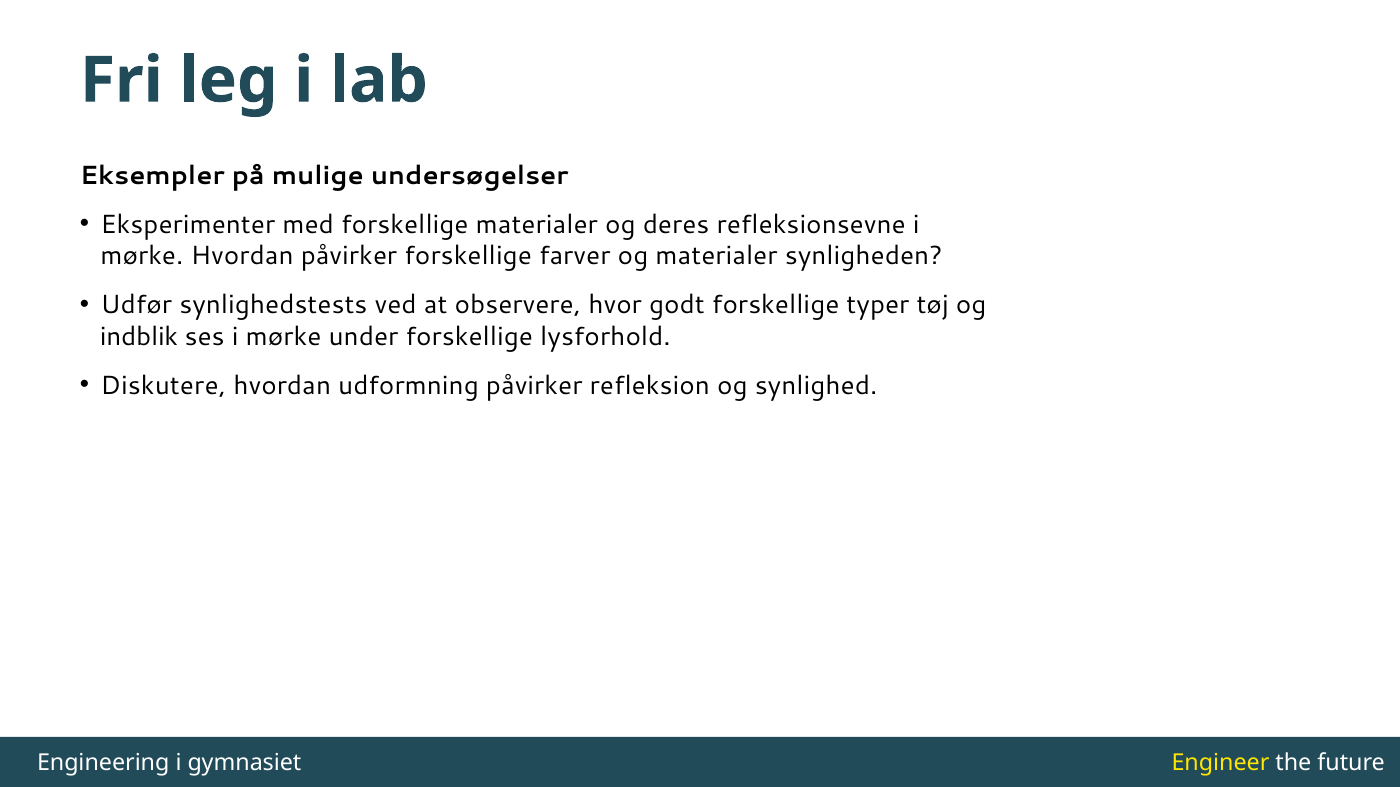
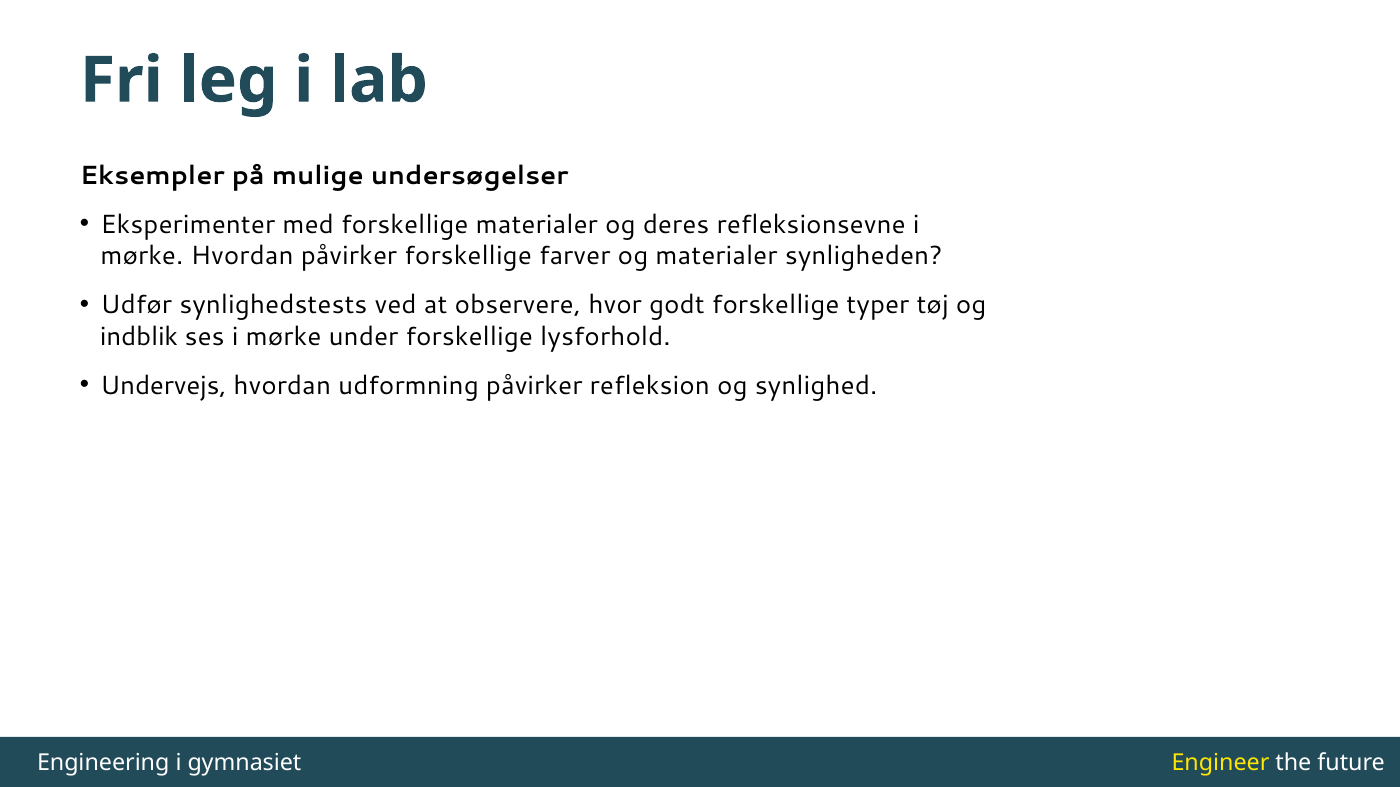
Diskutere: Diskutere -> Undervejs
